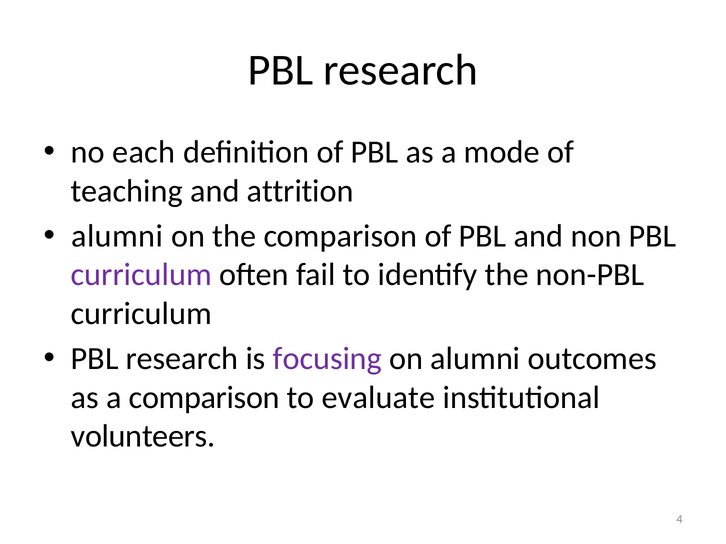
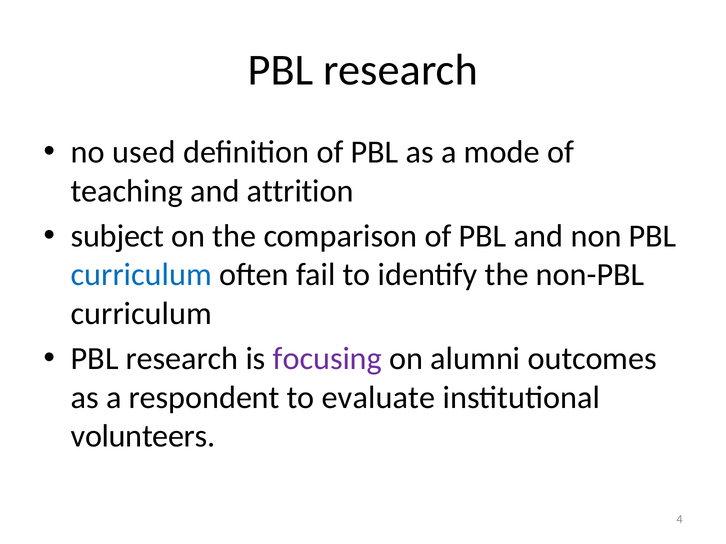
each: each -> used
alumni at (117, 236): alumni -> subject
curriculum at (141, 275) colour: purple -> blue
a comparison: comparison -> respondent
